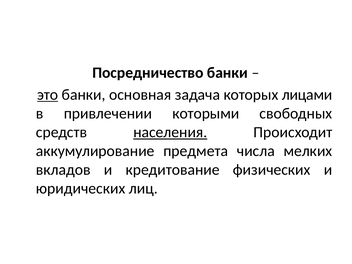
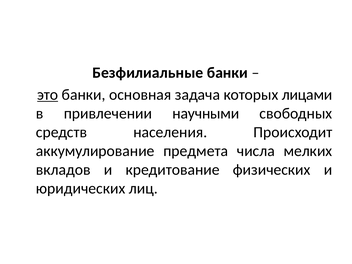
Посредничество: Посредничество -> Безфилиальные
которыми: которыми -> научными
населения underline: present -> none
